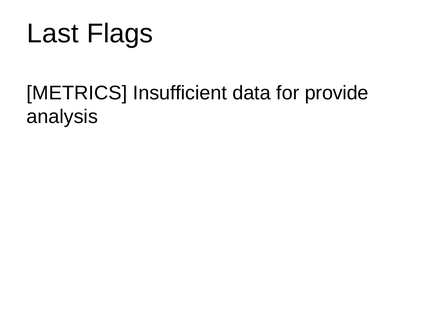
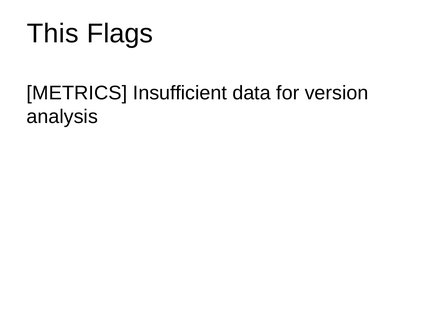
Last: Last -> This
provide: provide -> version
